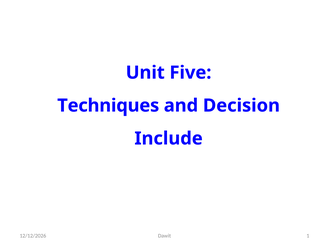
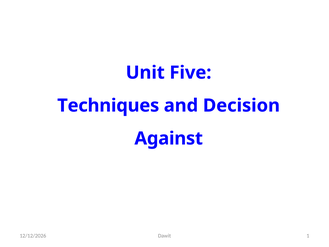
Include: Include -> Against
